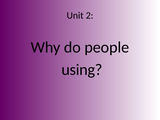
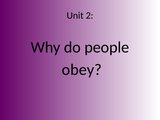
using: using -> obey
